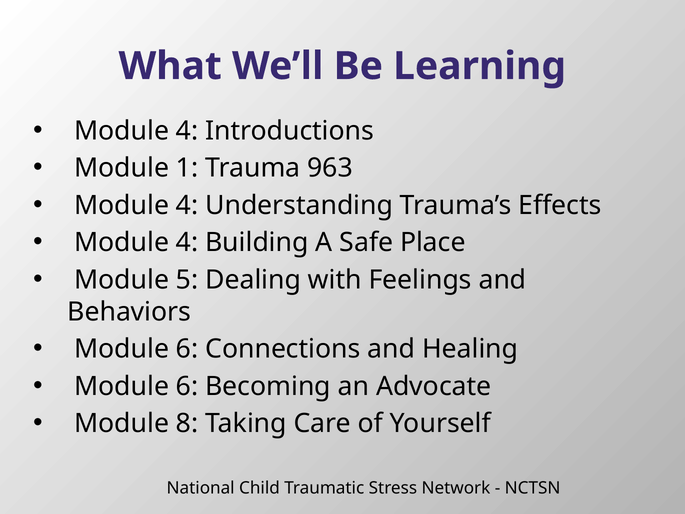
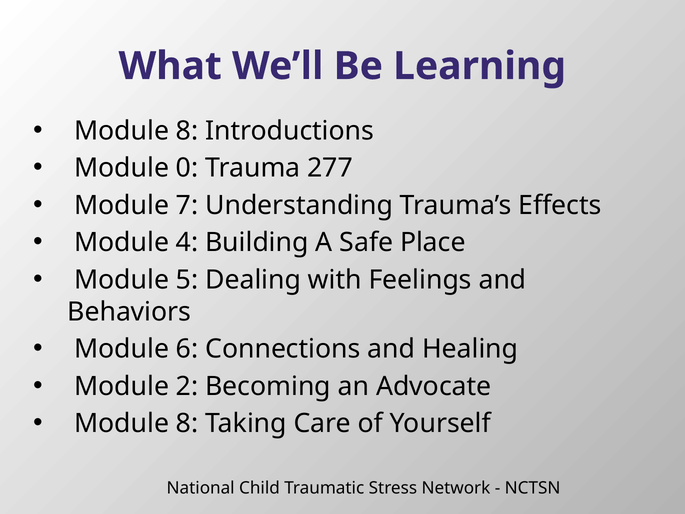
4 at (187, 131): 4 -> 8
1: 1 -> 0
963: 963 -> 277
4 at (187, 205): 4 -> 7
6 at (187, 386): 6 -> 2
